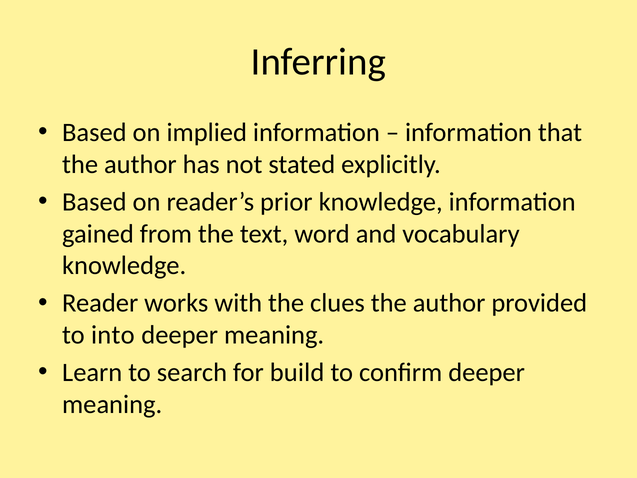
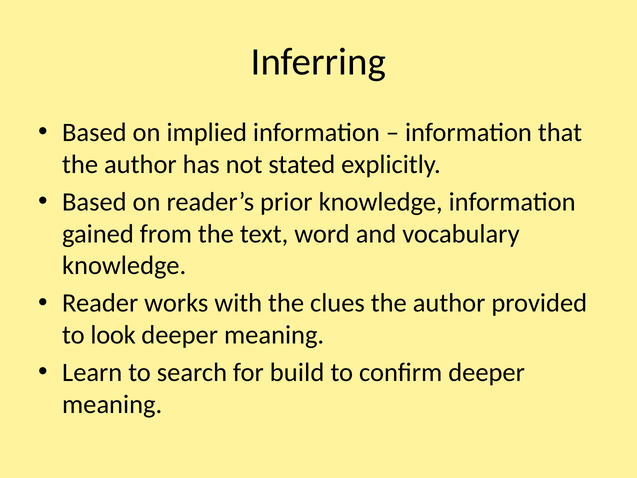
into: into -> look
